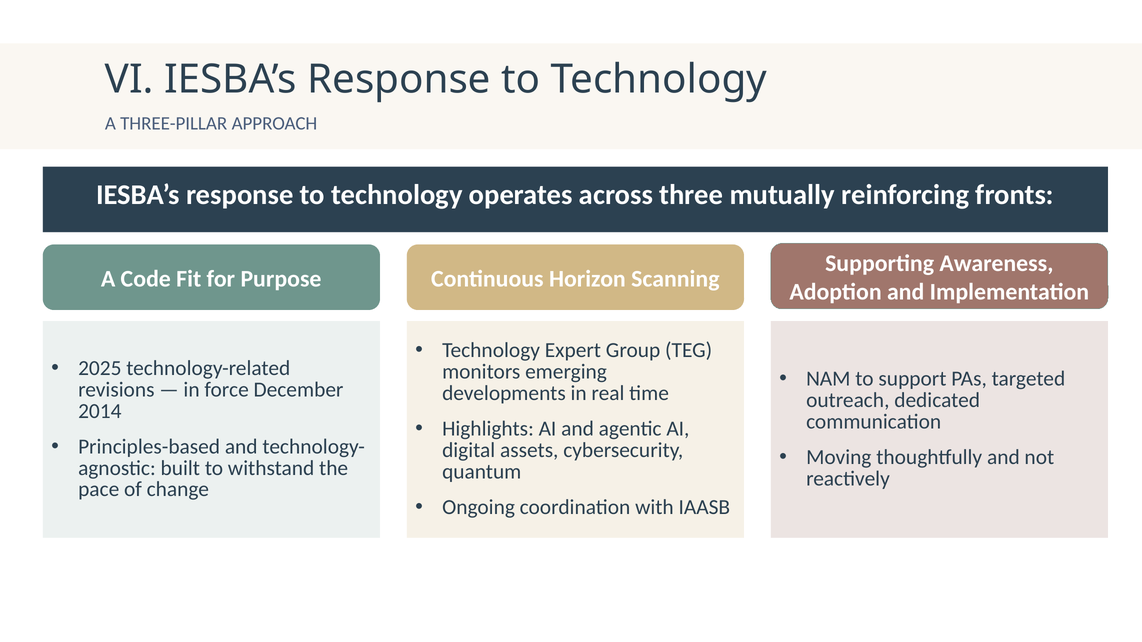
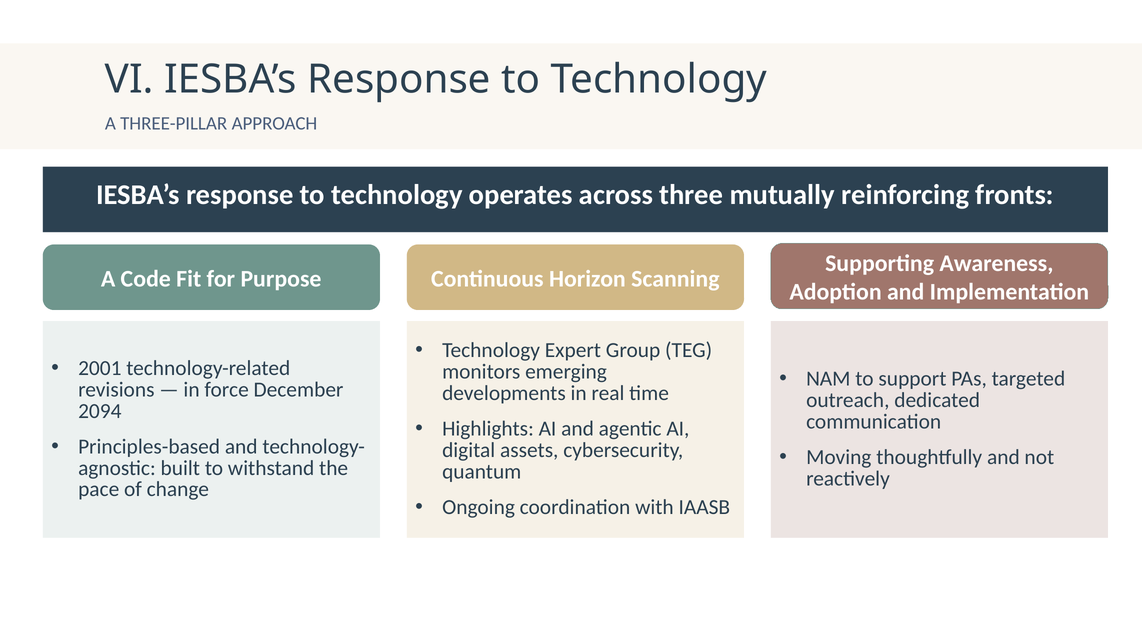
2025: 2025 -> 2001
2014: 2014 -> 2094
